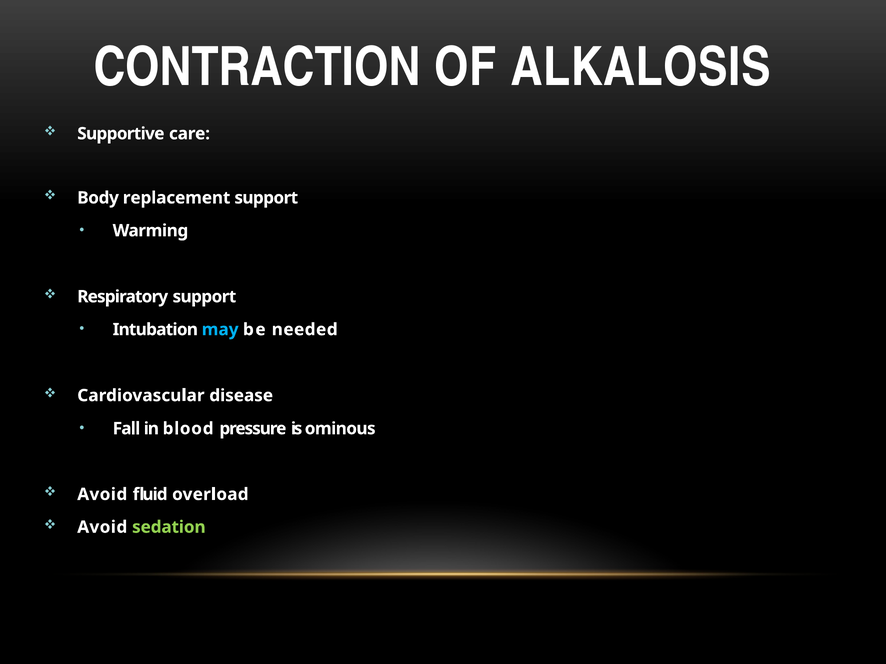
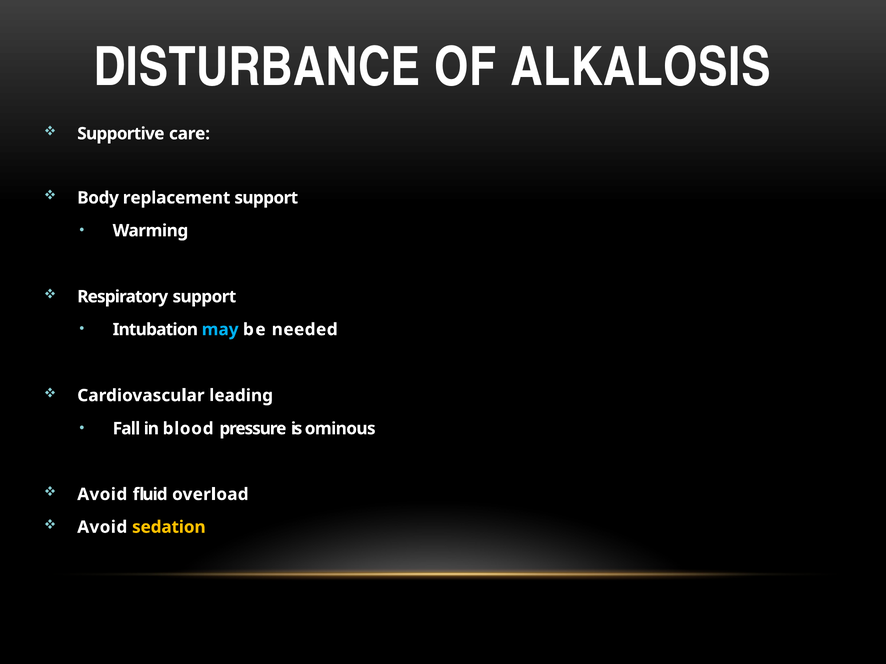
CONTRACTION: CONTRACTION -> DISTURBANCE
disease: disease -> leading
sedation colour: light green -> yellow
